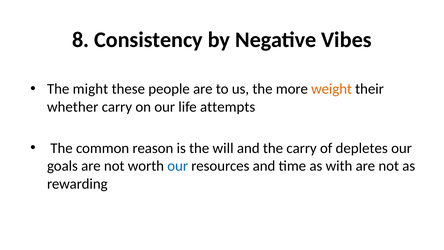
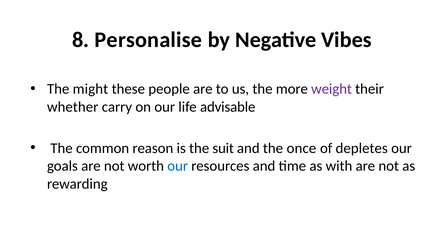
Consistency: Consistency -> Personalise
weight colour: orange -> purple
attempts: attempts -> advisable
will: will -> suit
the carry: carry -> once
